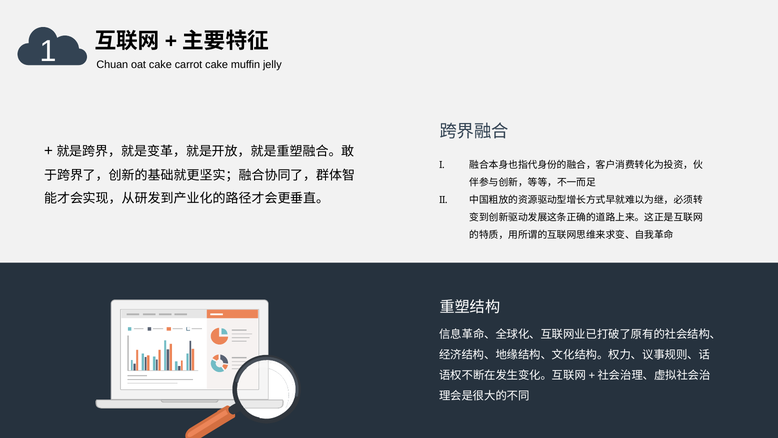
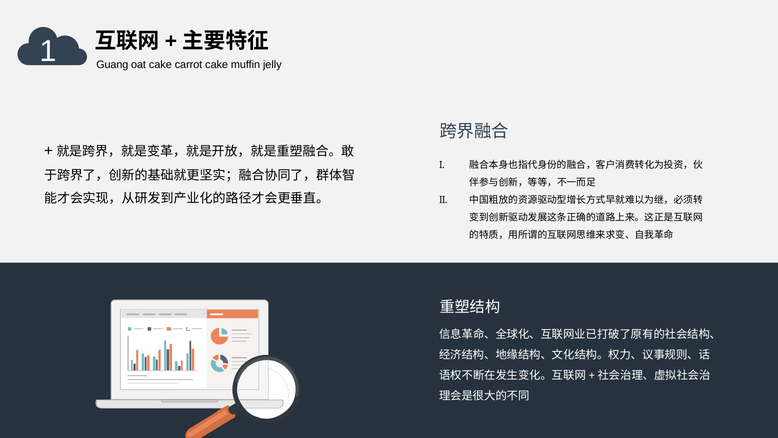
Chuan: Chuan -> Guang
